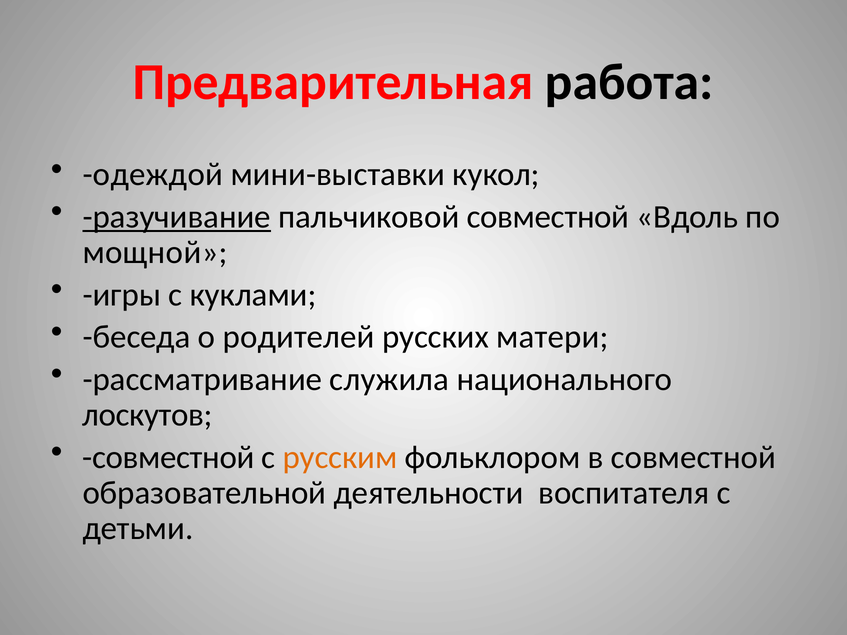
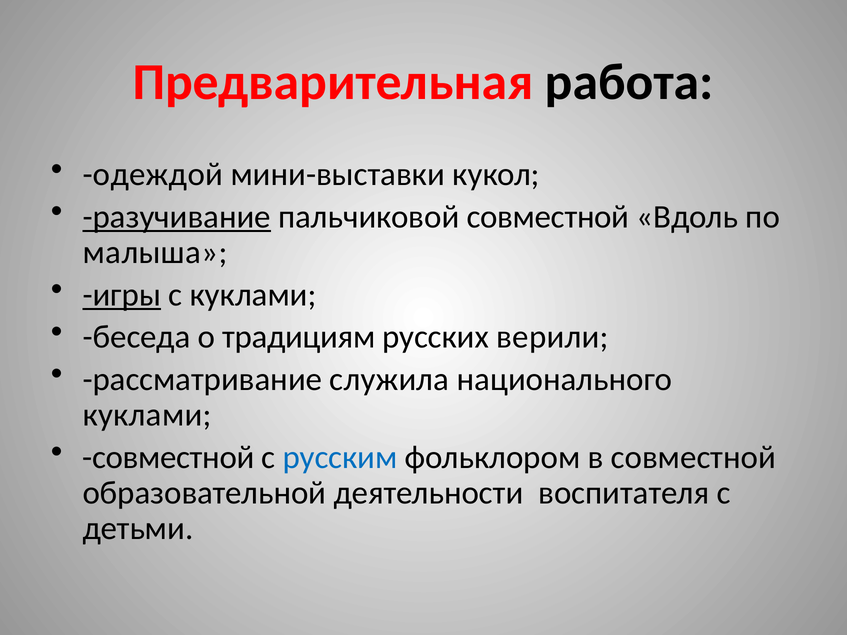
мощной: мощной -> малыша
игры underline: none -> present
родителей: родителей -> традициям
матери: матери -> верили
лоскутов at (147, 415): лоскутов -> куклами
русским colour: orange -> blue
